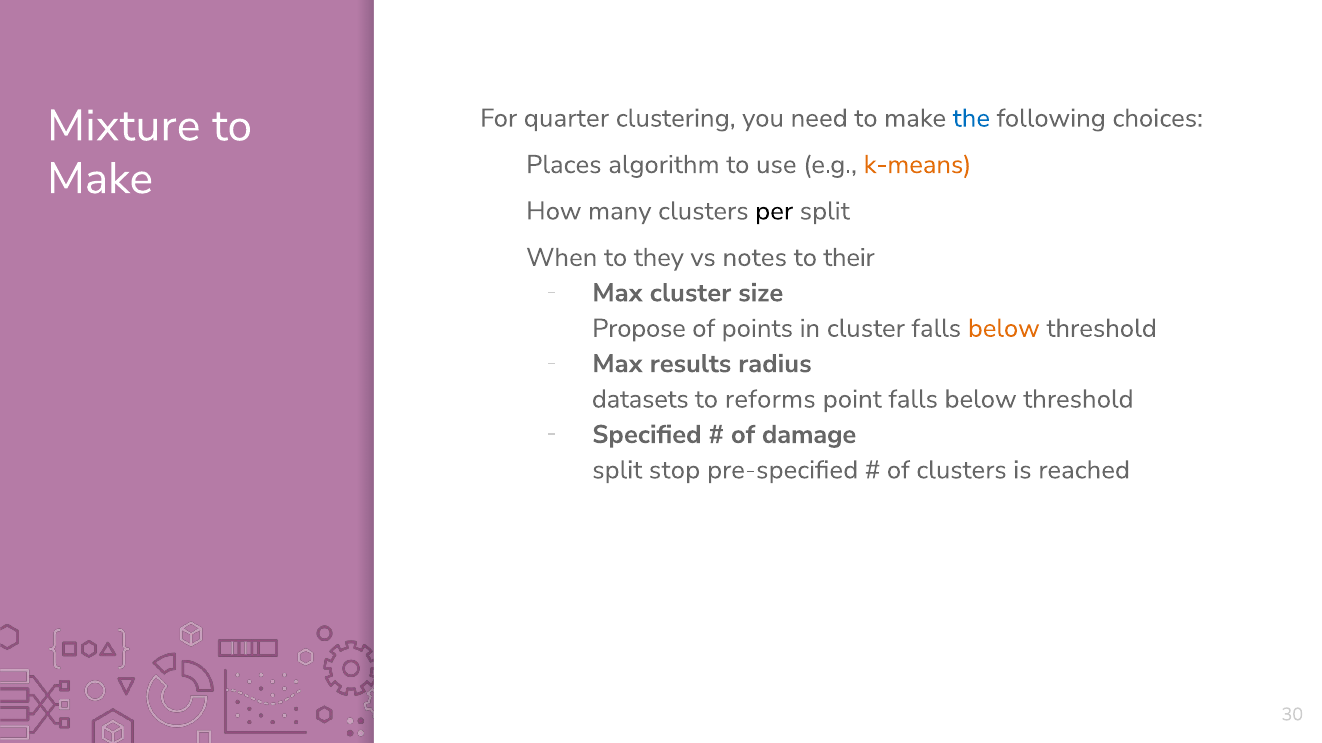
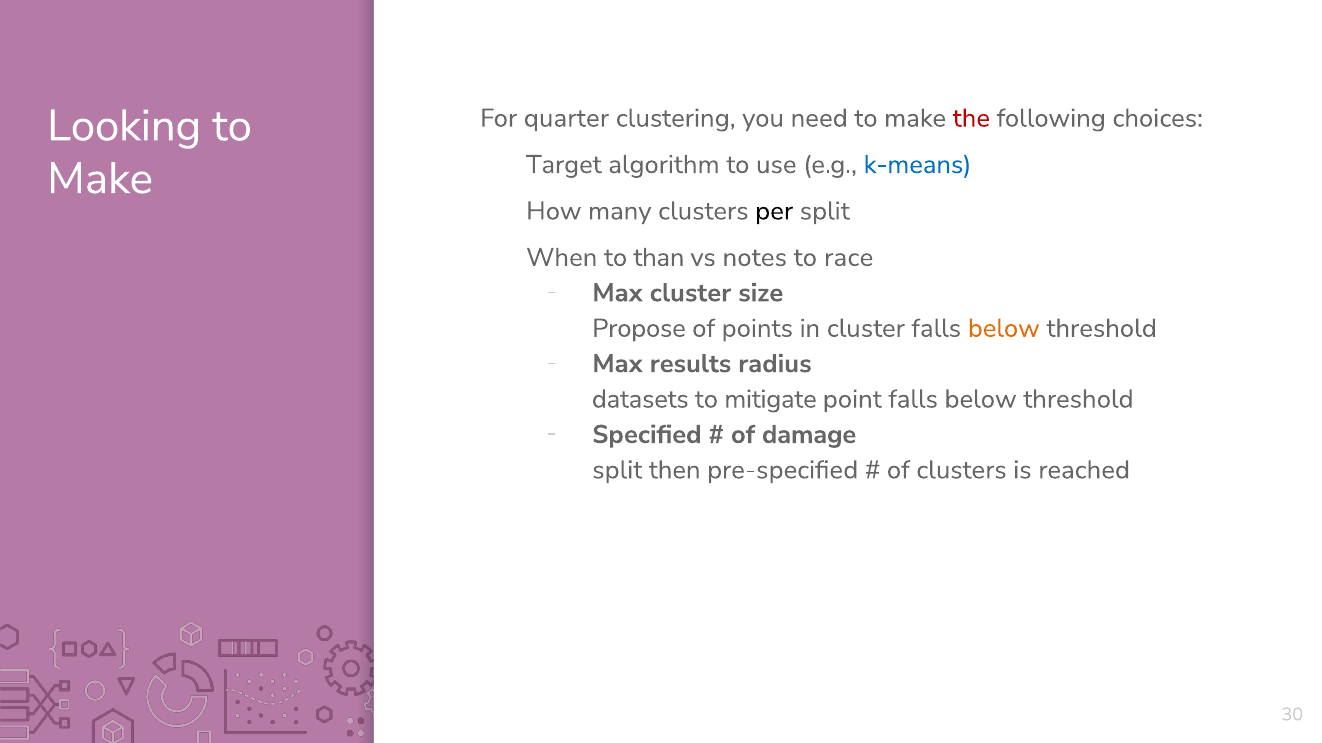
the colour: blue -> red
Mixture: Mixture -> Looking
Places: Places -> Target
k-means colour: orange -> blue
they: they -> than
their: their -> race
reforms: reforms -> mitigate
stop: stop -> then
